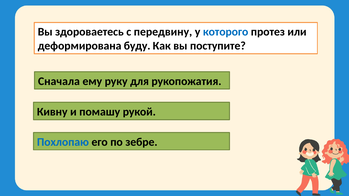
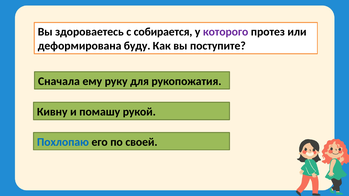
передвину: передвину -> собирается
которого colour: blue -> purple
зебре: зебре -> своей
